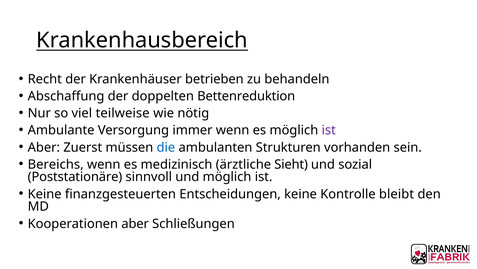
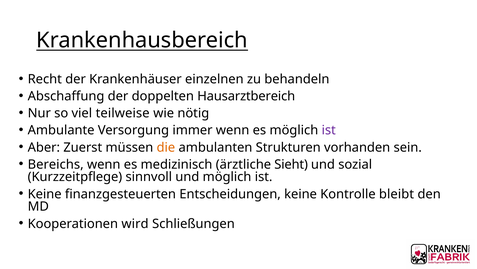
betrieben: betrieben -> einzelnen
Bettenreduktion: Bettenreduktion -> Hausarztbereich
die colour: blue -> orange
Poststationäre: Poststationäre -> Kurzzeitpflege
Kooperationen aber: aber -> wird
